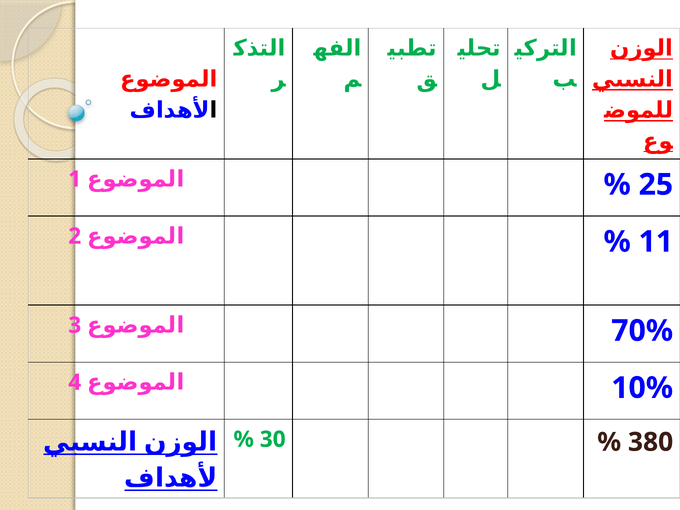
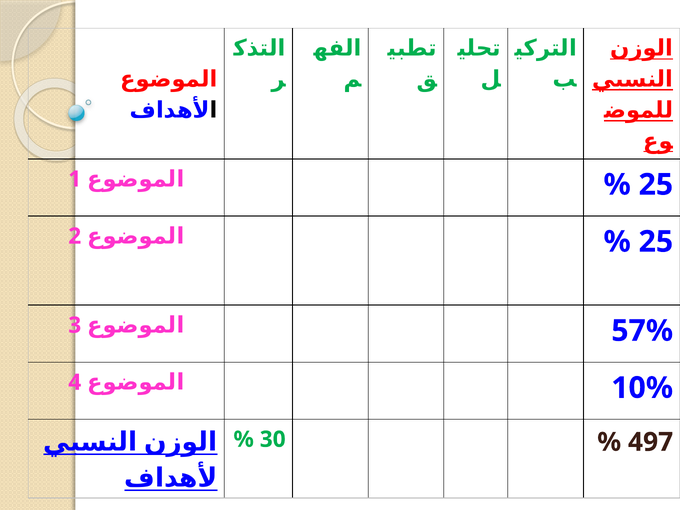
2 11: 11 -> 25
70%: 70% -> 57%
380: 380 -> 497
